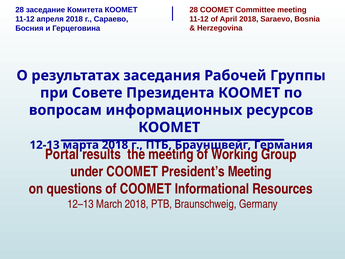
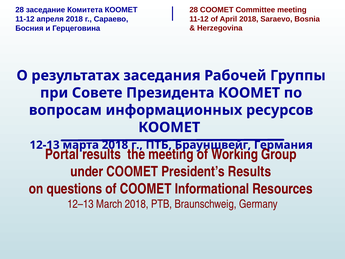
President’s Meeting: Meeting -> Results
